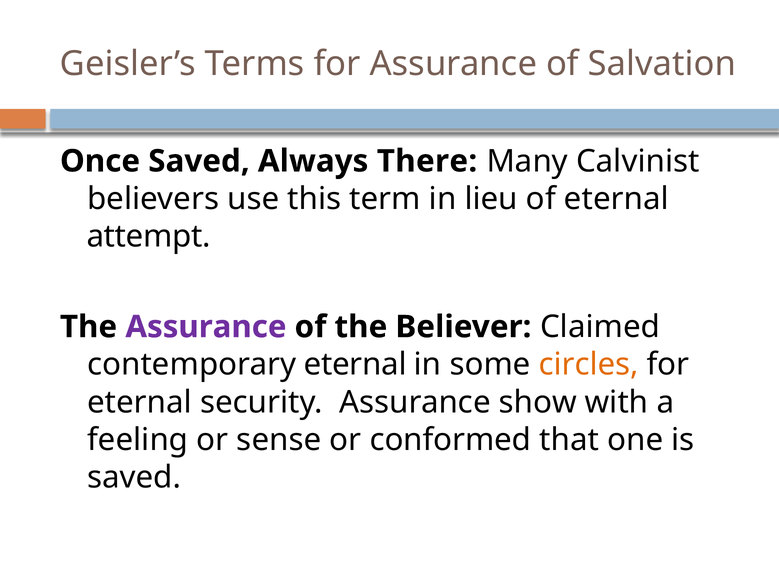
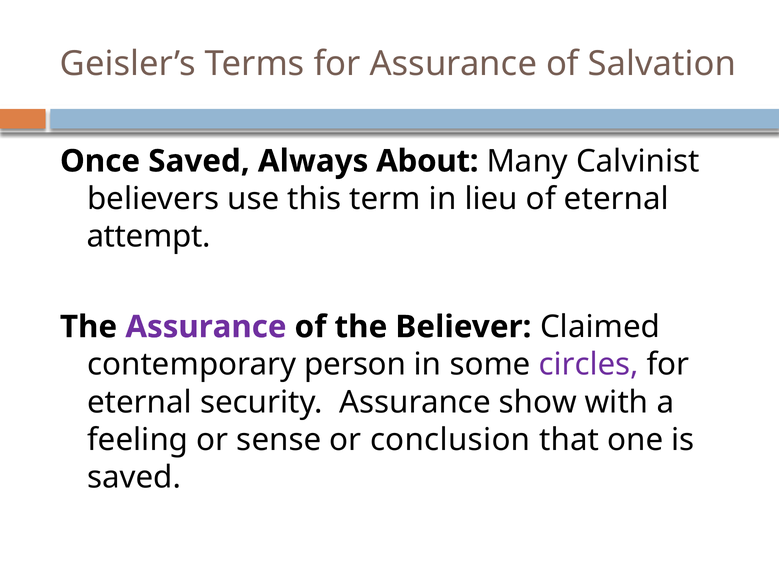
There: There -> About
contemporary eternal: eternal -> person
circles colour: orange -> purple
conformed: conformed -> conclusion
